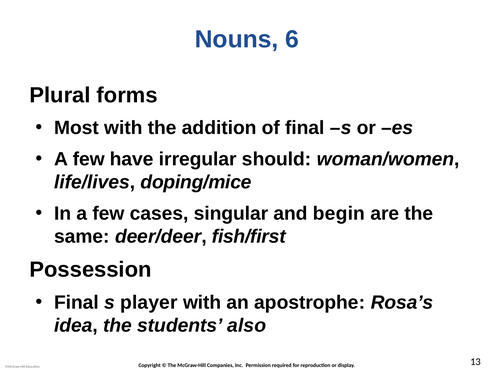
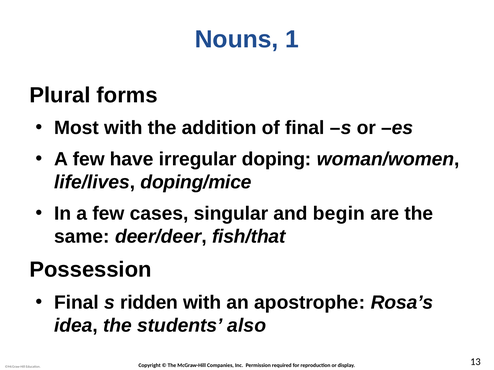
6: 6 -> 1
should: should -> doping
fish/first: fish/first -> fish/that
player: player -> ridden
